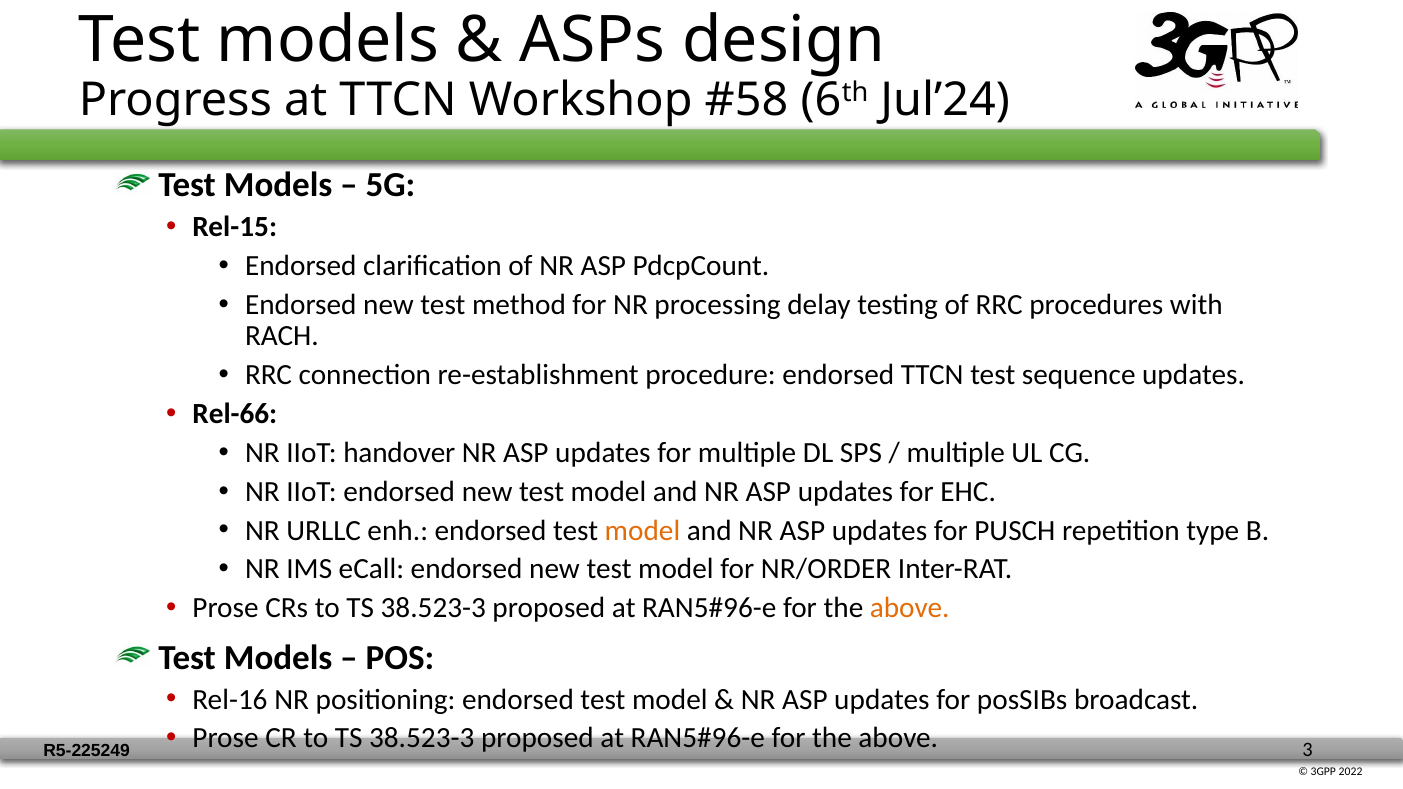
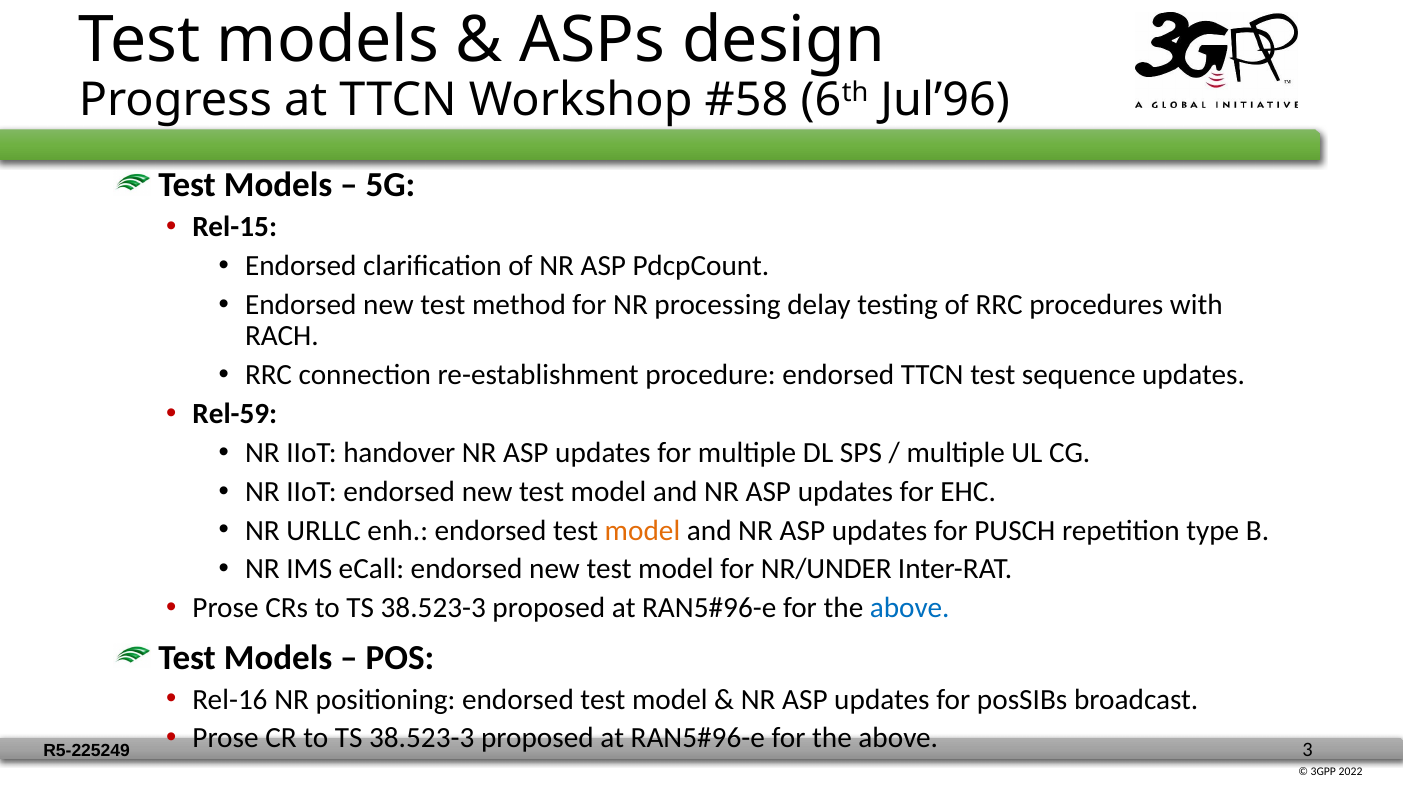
Jul’24: Jul’24 -> Jul’96
Rel-66: Rel-66 -> Rel-59
NR/ORDER: NR/ORDER -> NR/UNDER
above at (910, 608) colour: orange -> blue
